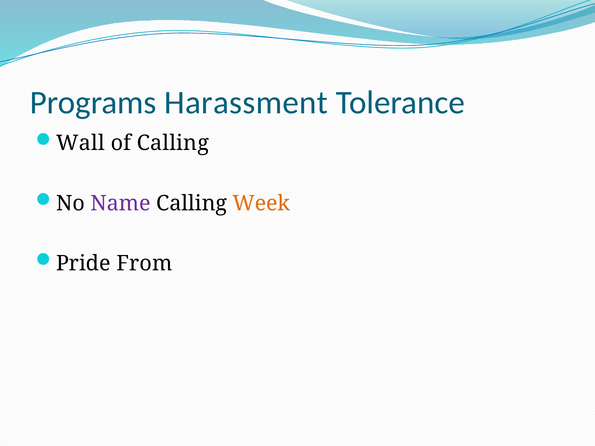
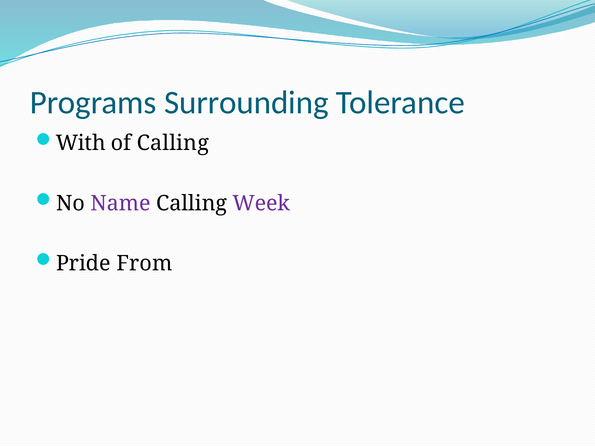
Harassment: Harassment -> Surrounding
Wall: Wall -> With
Week colour: orange -> purple
